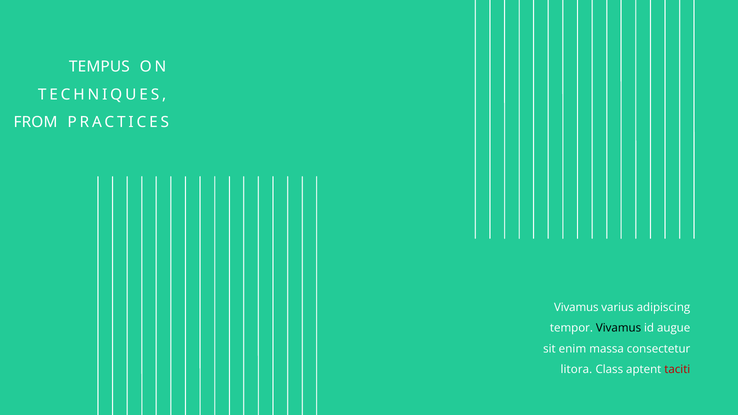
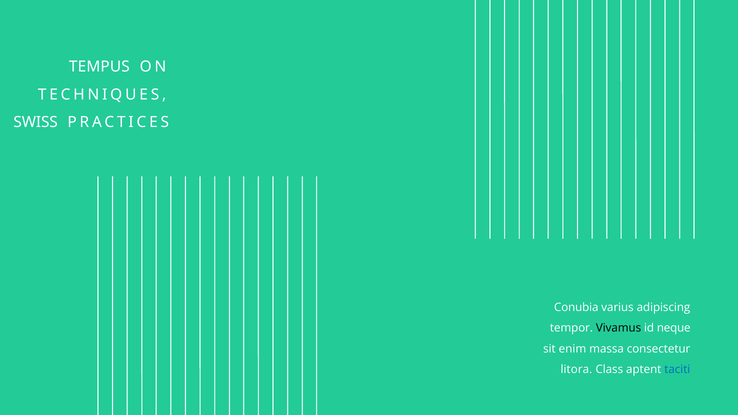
FROM: FROM -> SWISS
Vivamus at (576, 307): Vivamus -> Conubia
augue: augue -> neque
taciti colour: red -> blue
